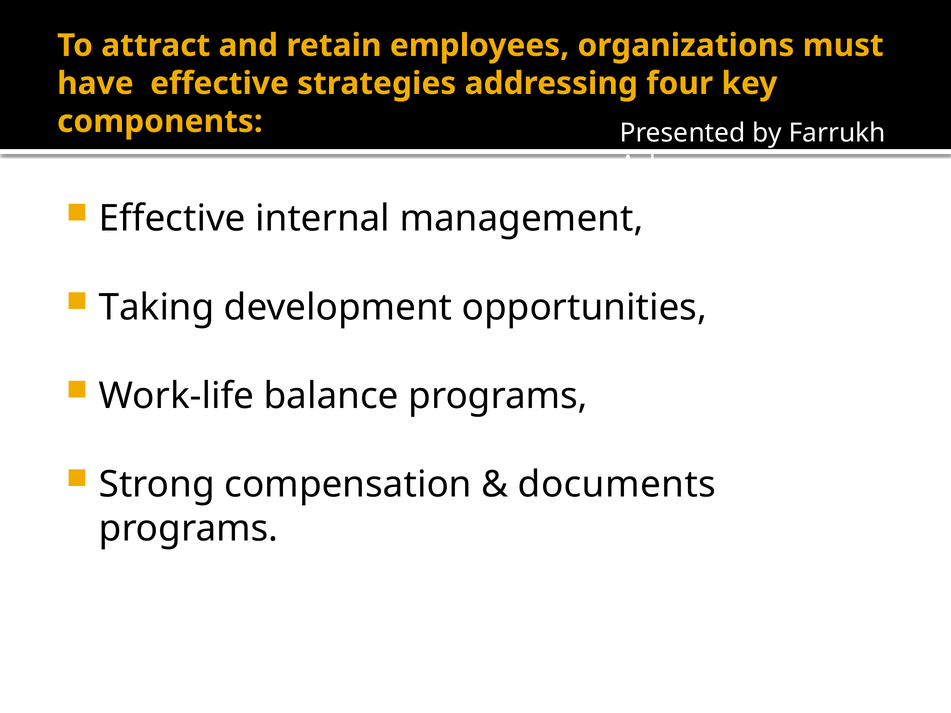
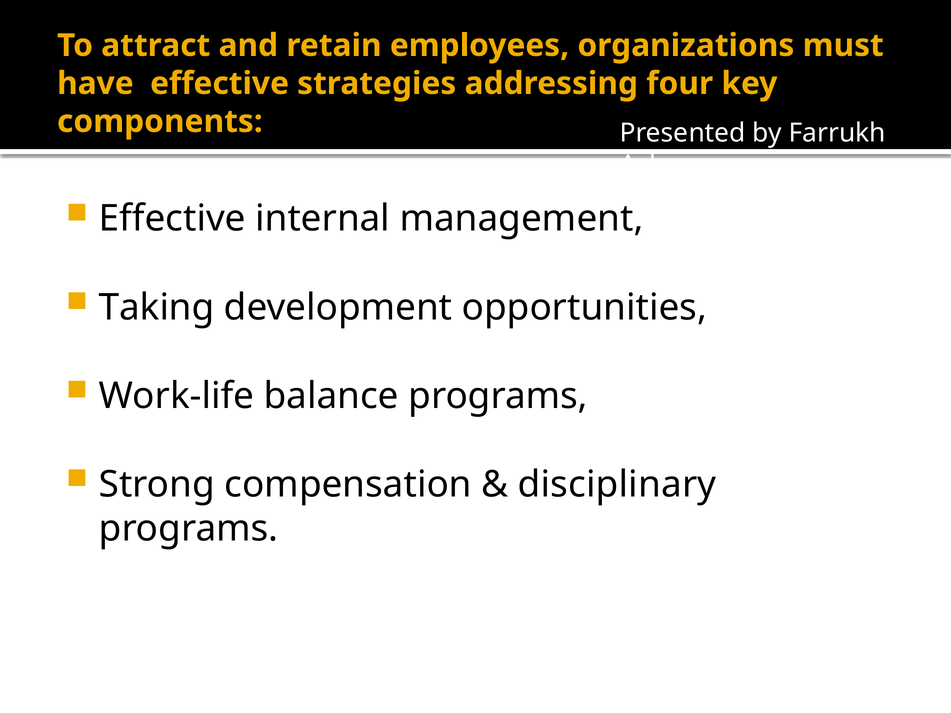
documents: documents -> disciplinary
